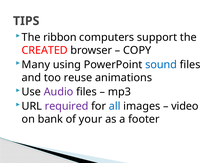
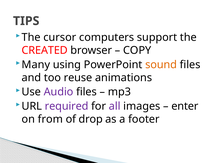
ribbon: ribbon -> cursor
sound colour: blue -> orange
all colour: blue -> purple
video: video -> enter
bank: bank -> from
your: your -> drop
